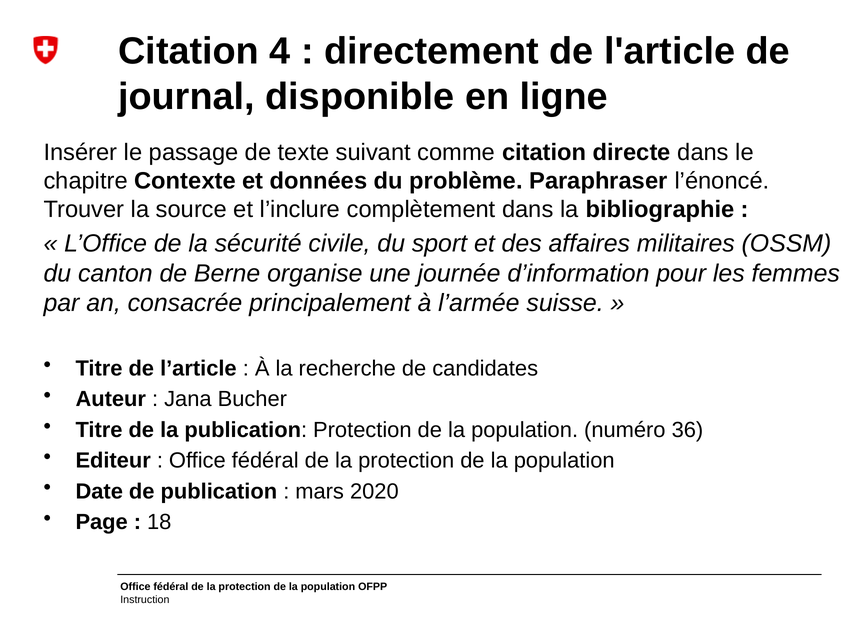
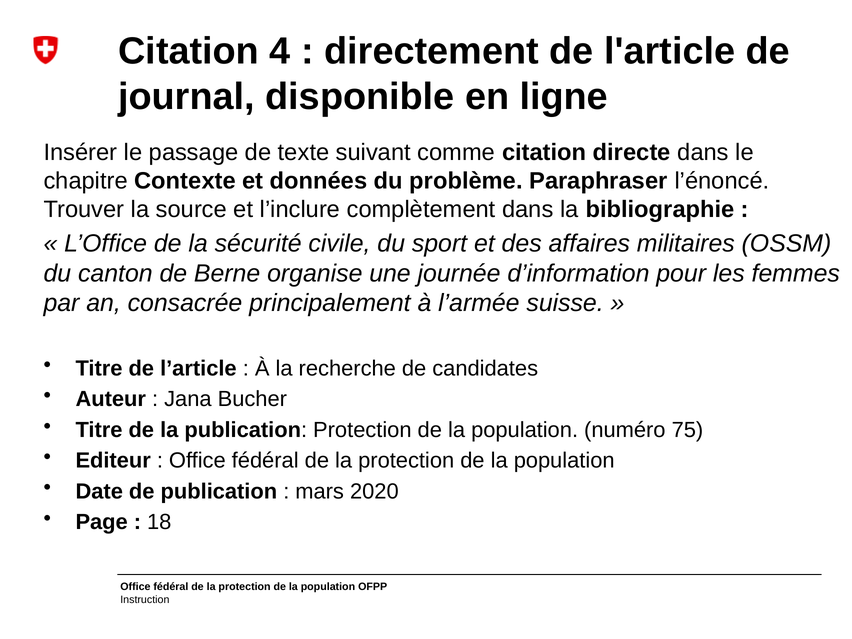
36: 36 -> 75
